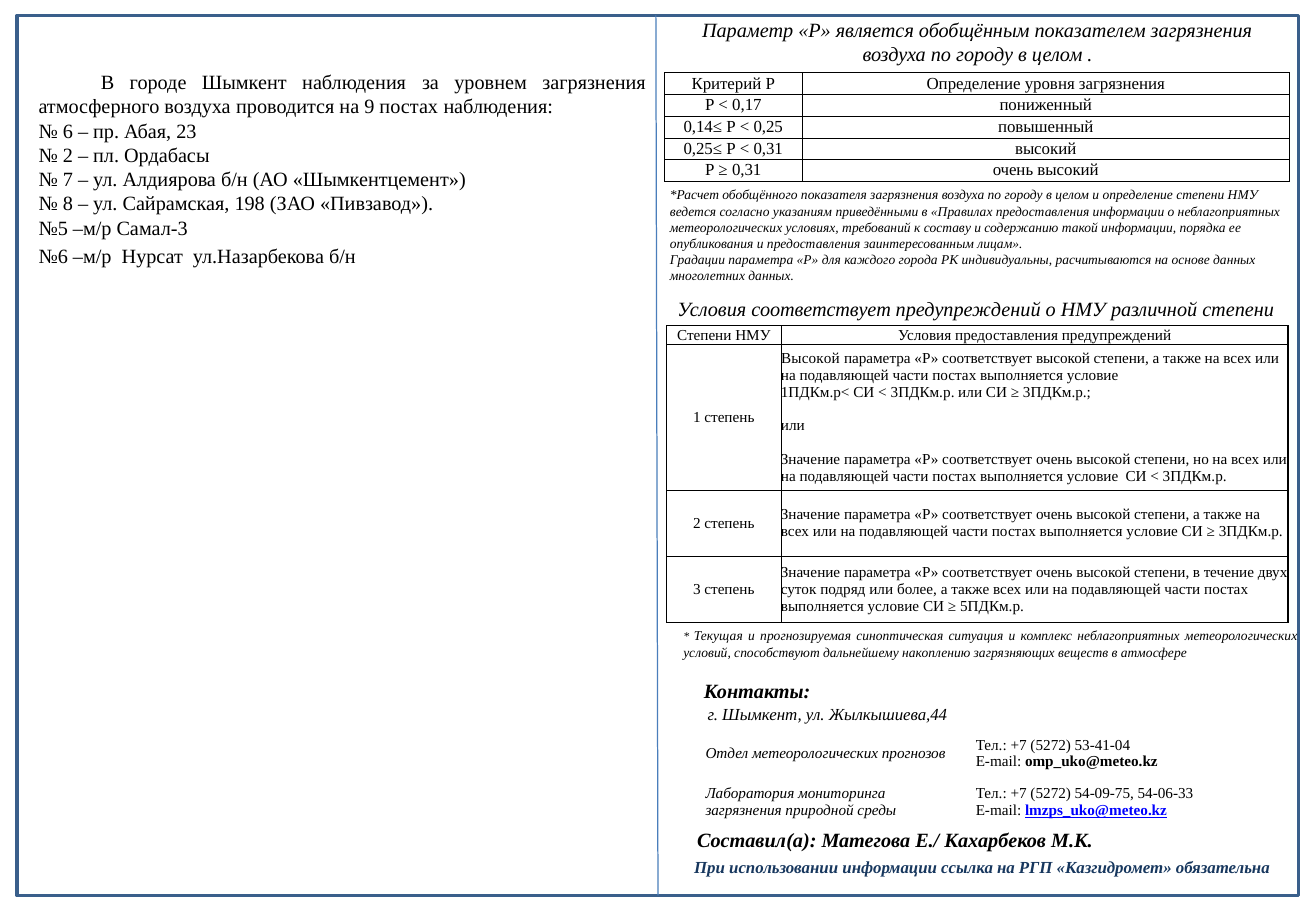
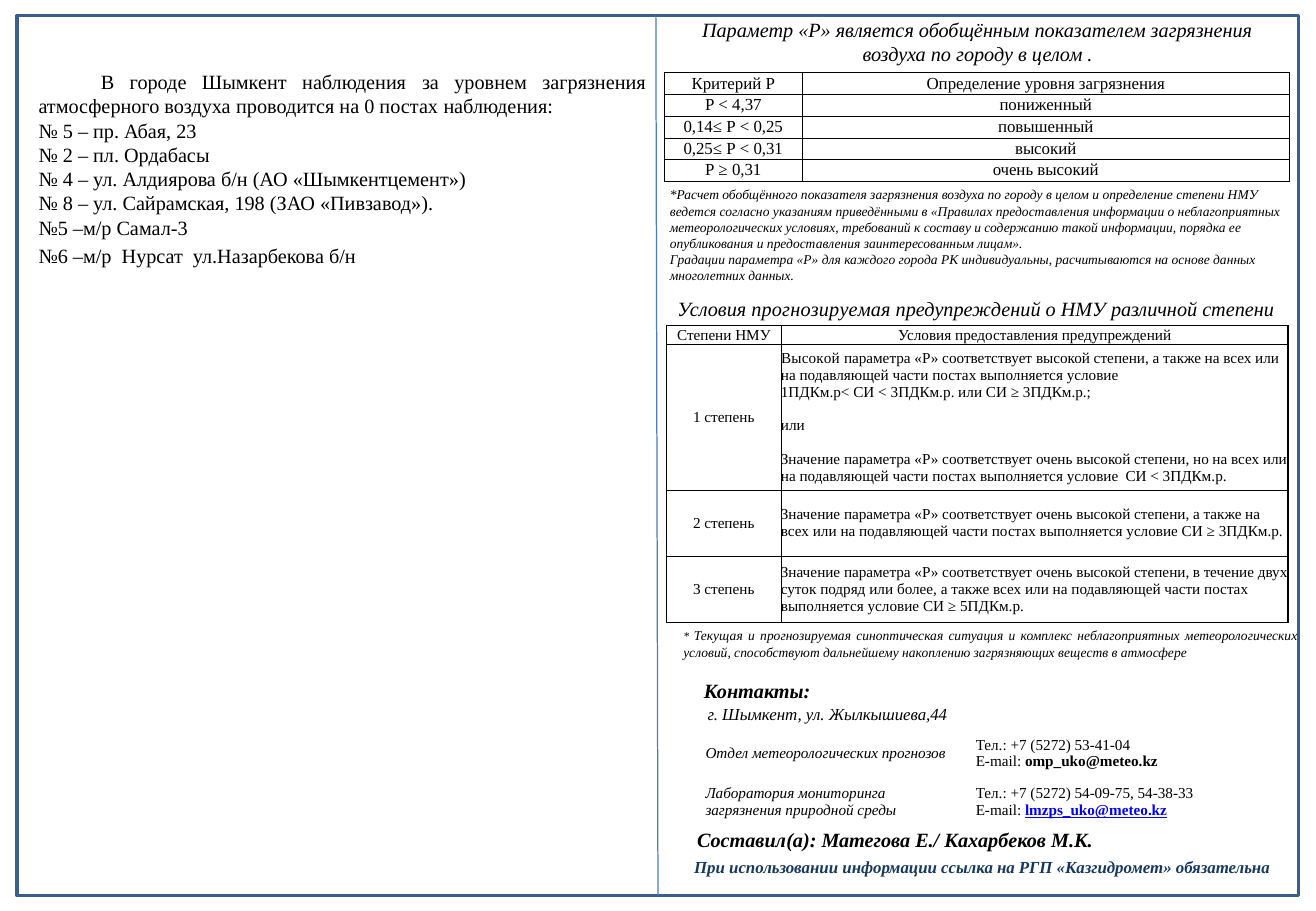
0,17: 0,17 -> 4,37
9: 9 -> 0
6: 6 -> 5
7: 7 -> 4
Условия соответствует: соответствует -> прогнозируемая
54-06-33: 54-06-33 -> 54-38-33
